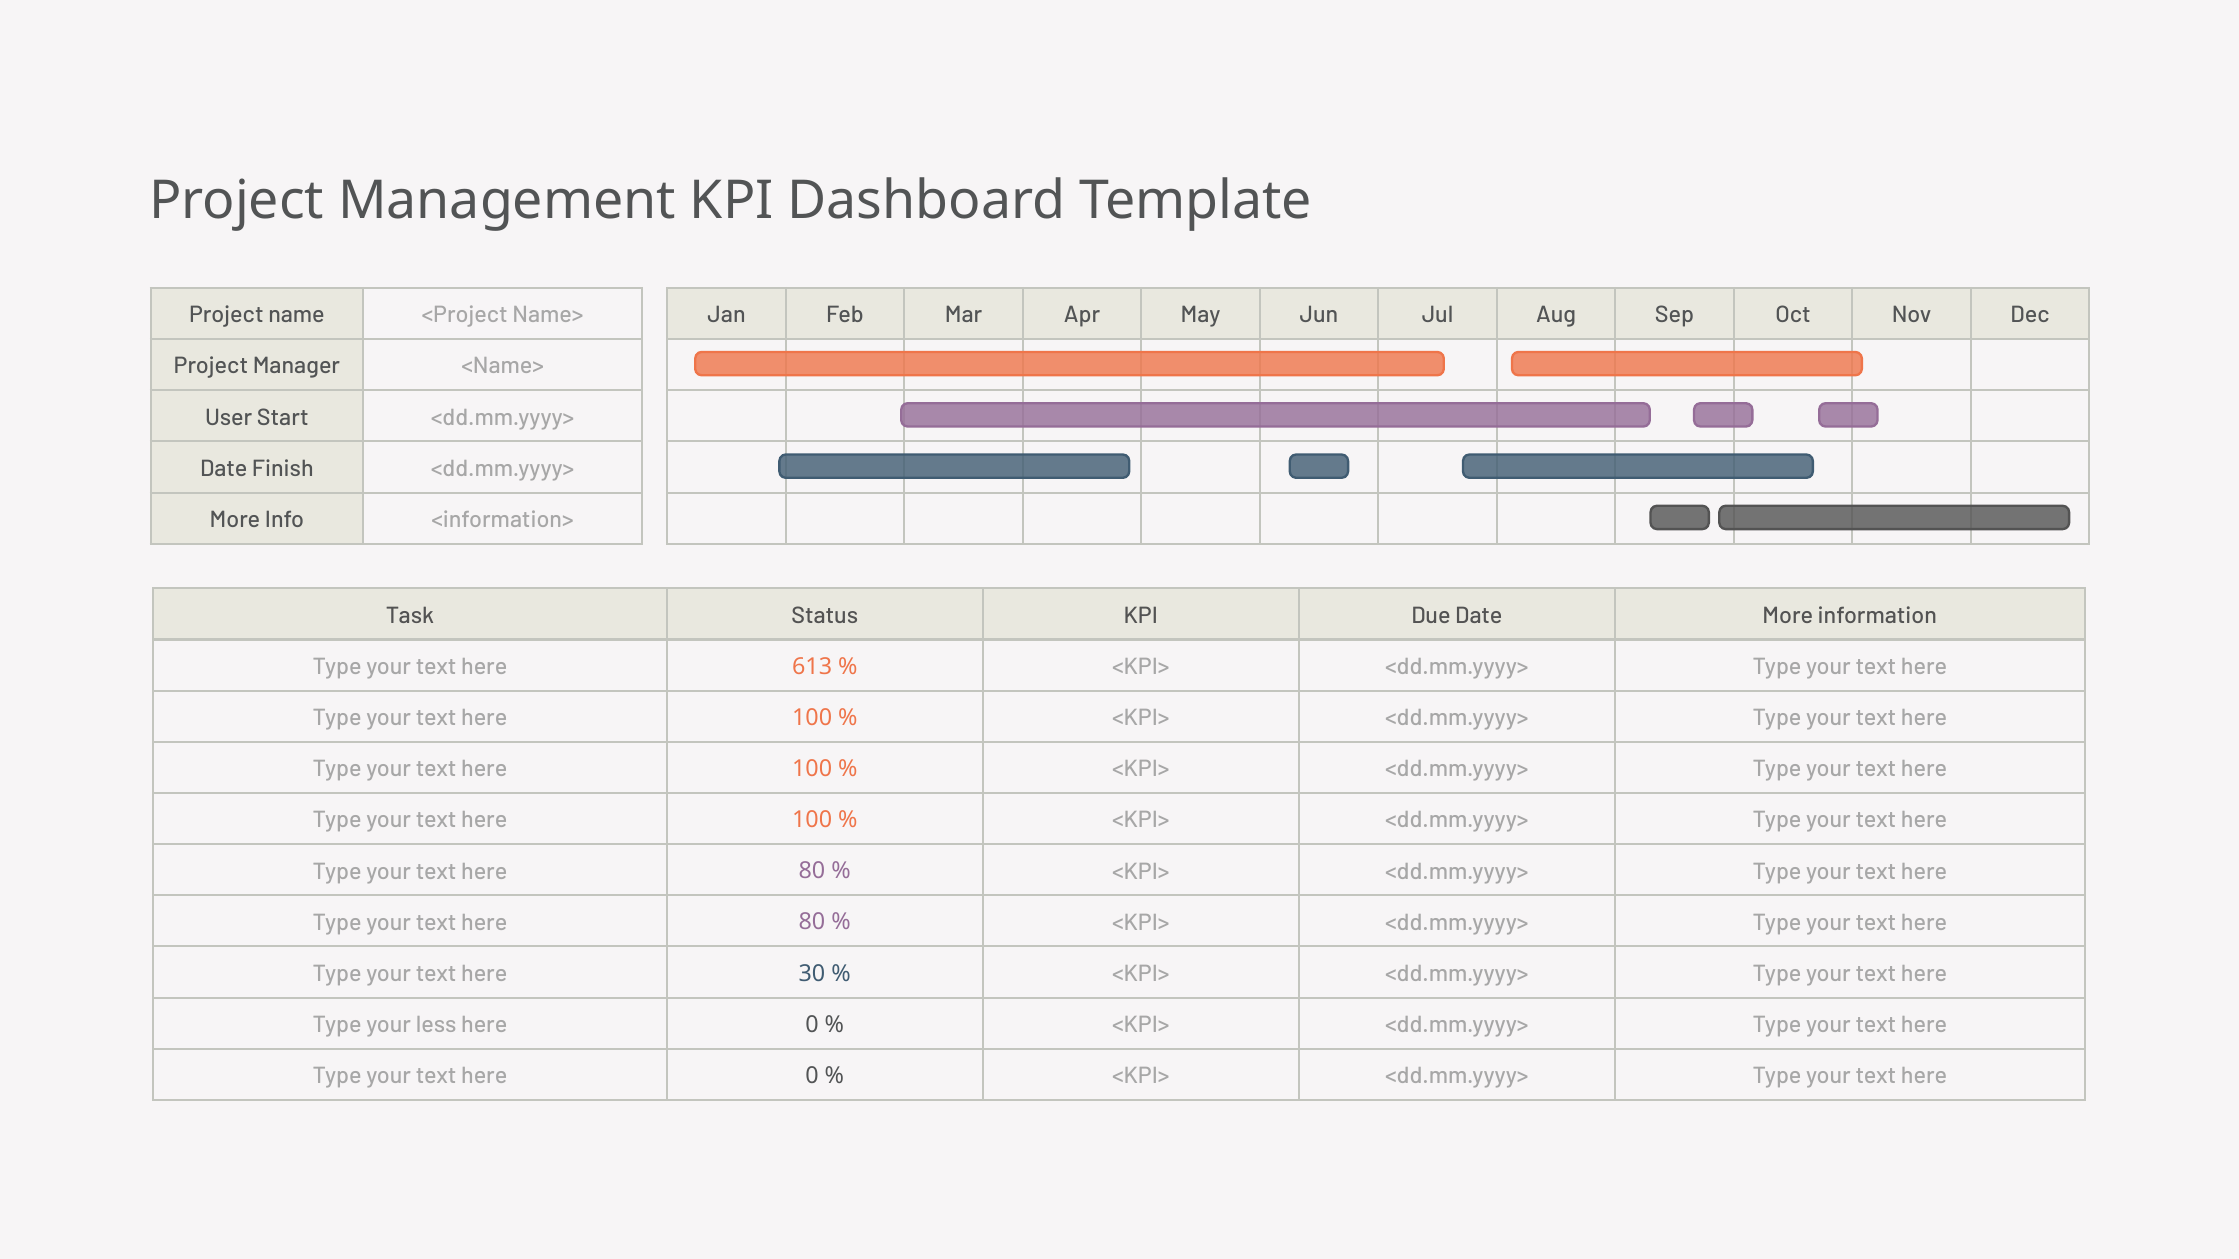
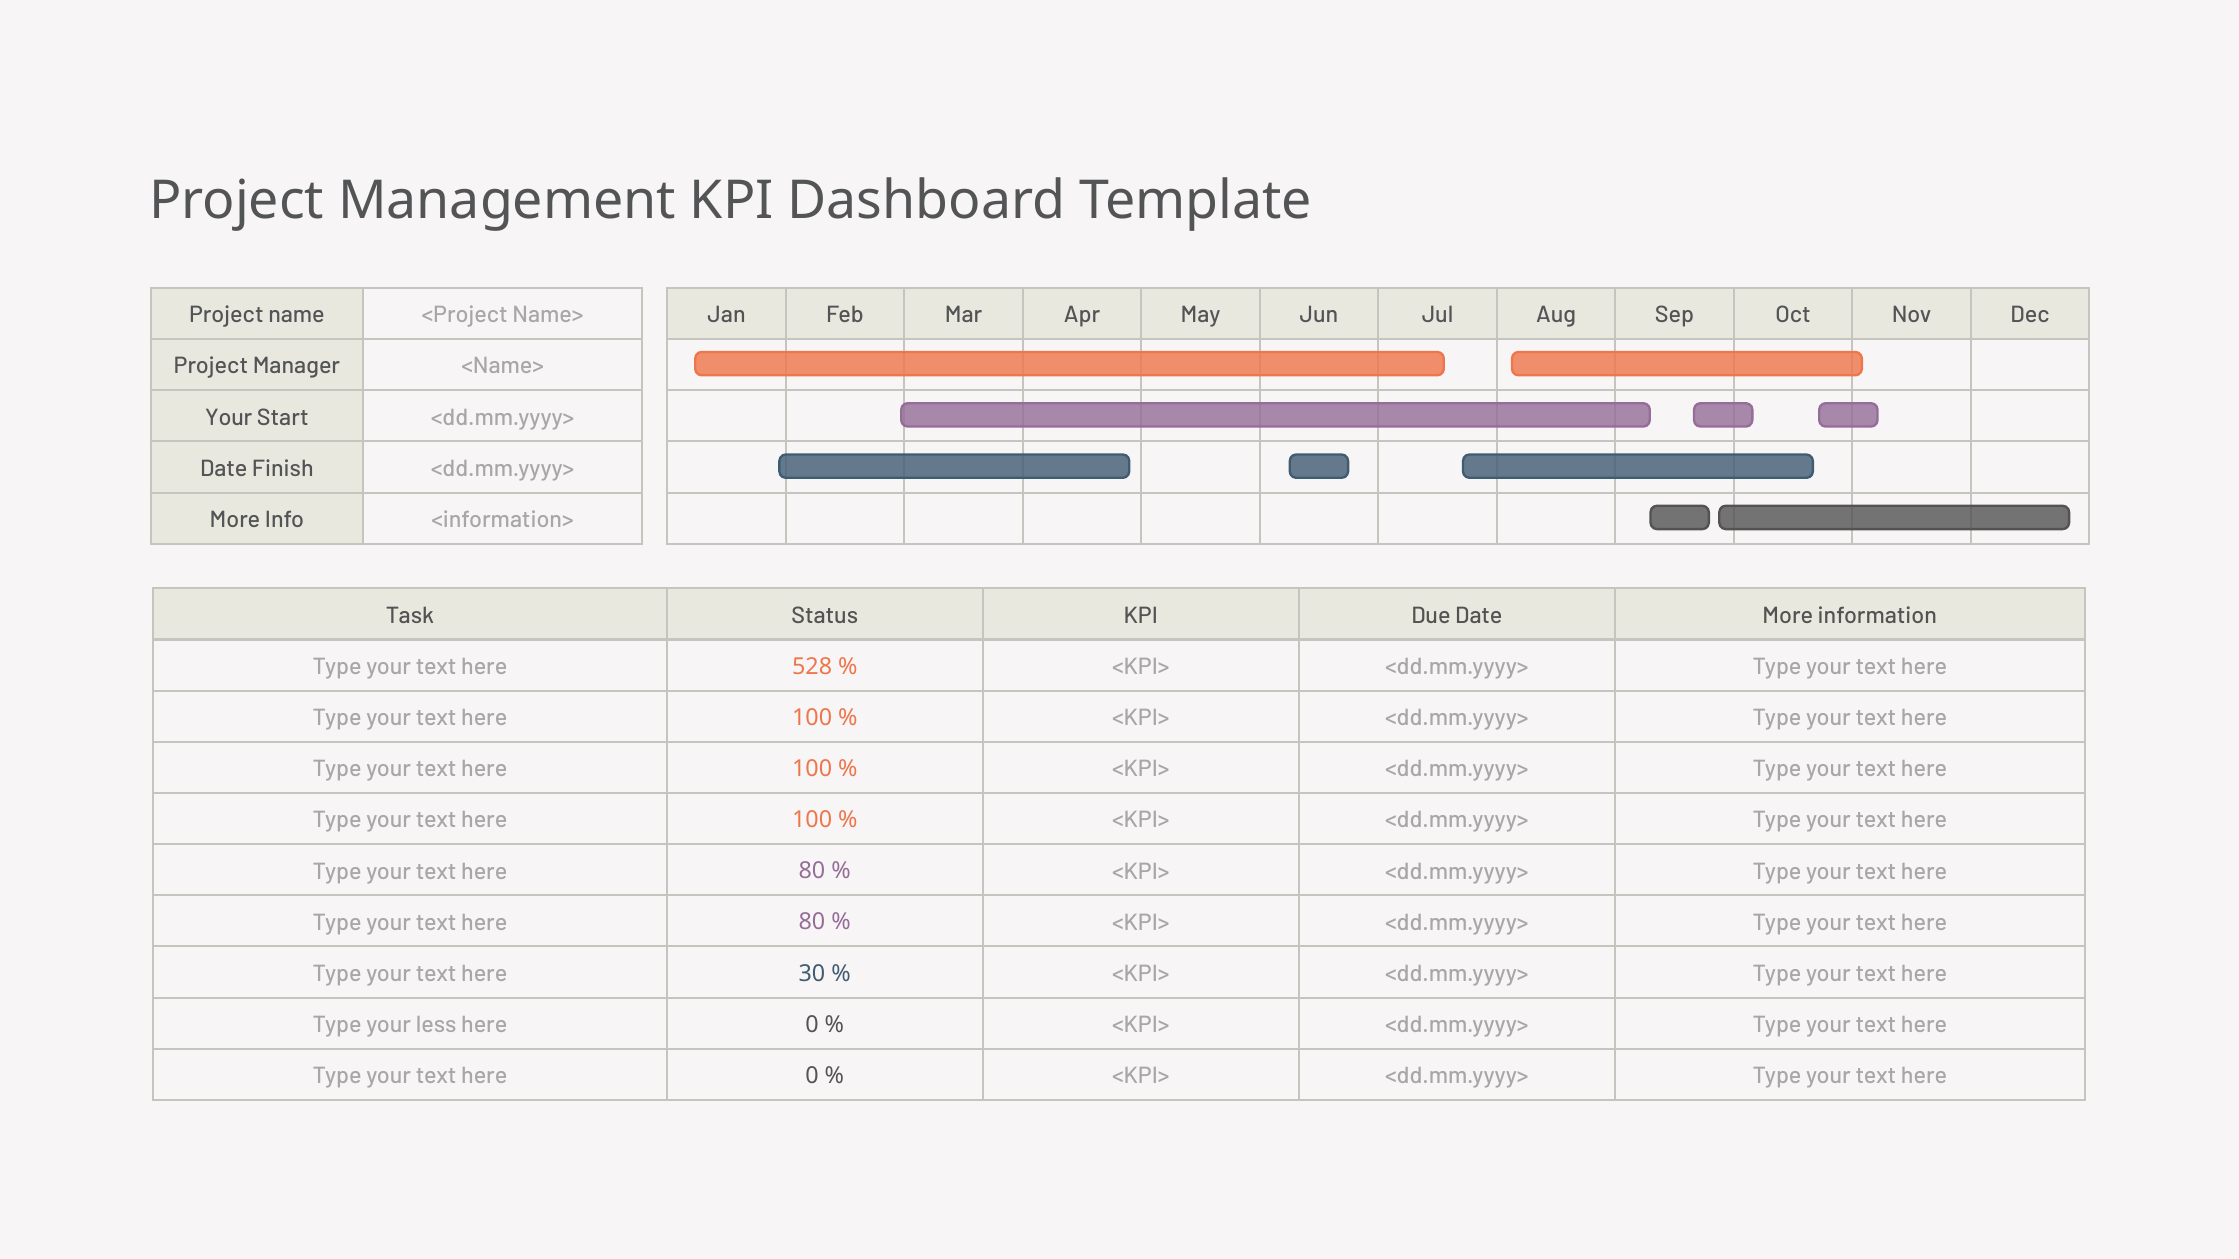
User at (229, 418): User -> Your
613: 613 -> 528
